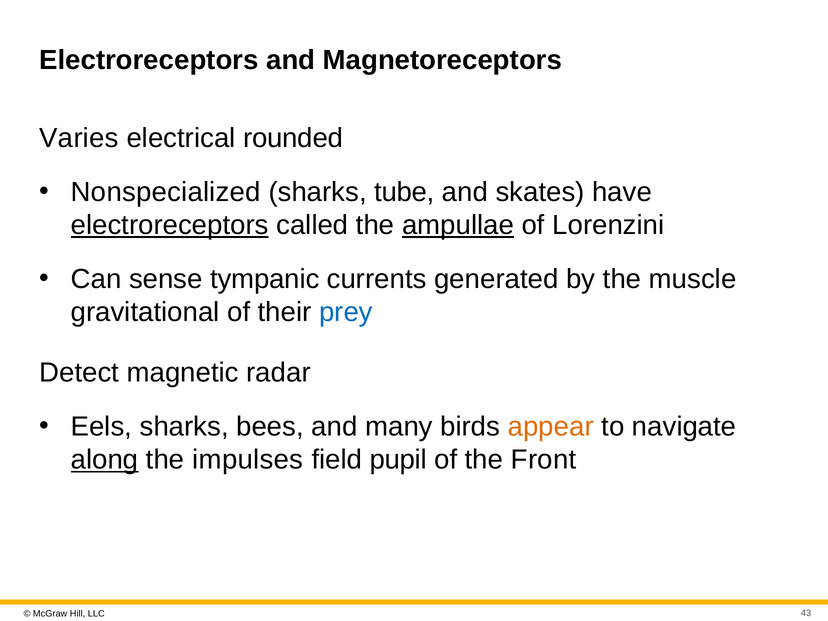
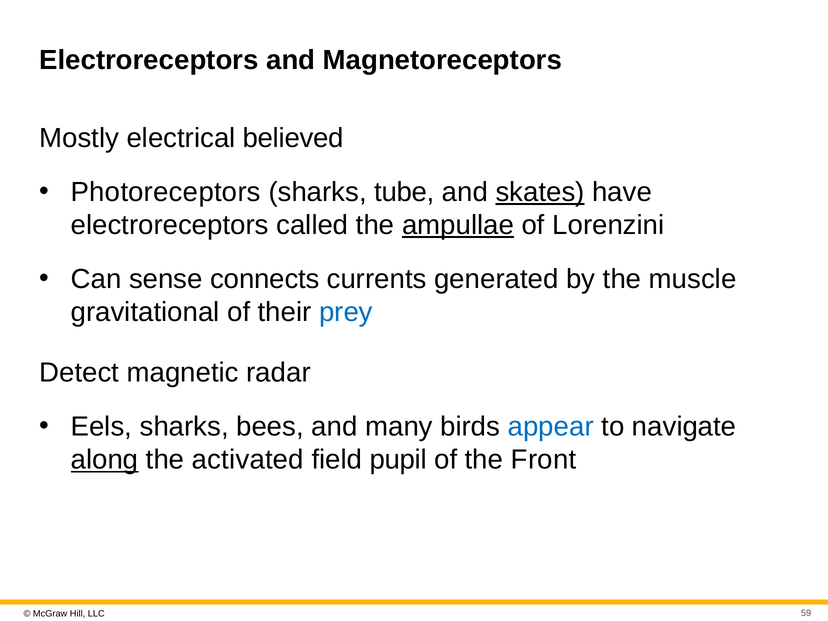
Varies: Varies -> Mostly
rounded: rounded -> believed
Nonspecialized: Nonspecialized -> Photoreceptors
skates underline: none -> present
electroreceptors at (170, 225) underline: present -> none
tympanic: tympanic -> connects
appear colour: orange -> blue
impulses: impulses -> activated
43: 43 -> 59
